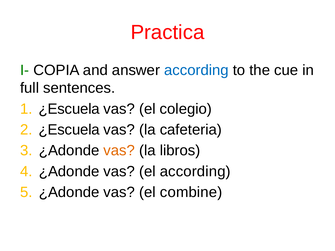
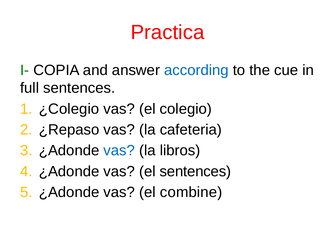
¿Escuela at (69, 109): ¿Escuela -> ¿Colegio
¿Escuela at (69, 130): ¿Escuela -> ¿Repaso
vas at (119, 151) colour: orange -> blue
el according: according -> sentences
